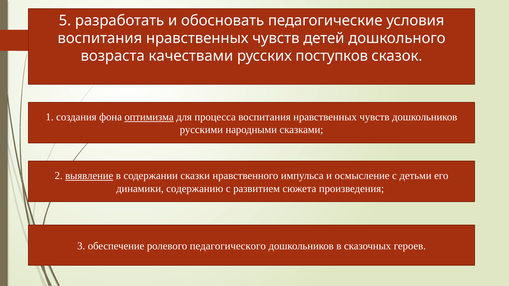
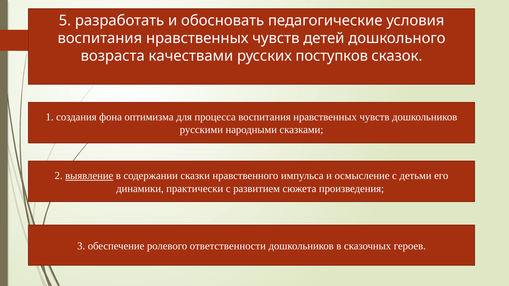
оптимизма underline: present -> none
содержанию: содержанию -> практически
педагогического: педагогического -> ответственности
